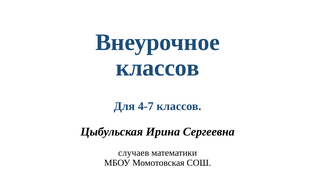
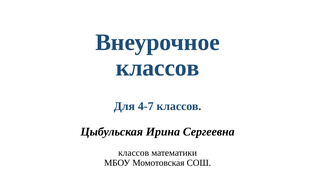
случаев at (134, 153): случаев -> классов
